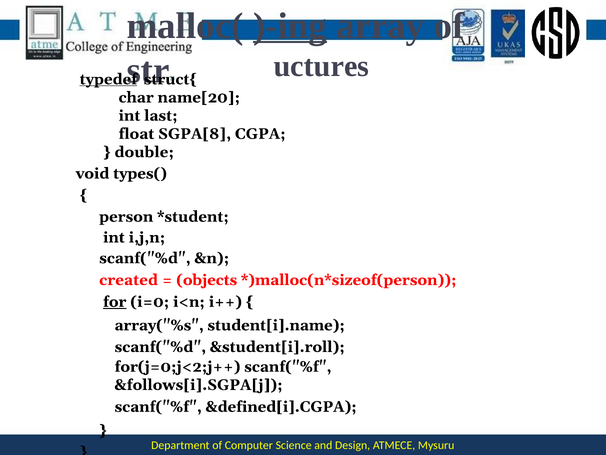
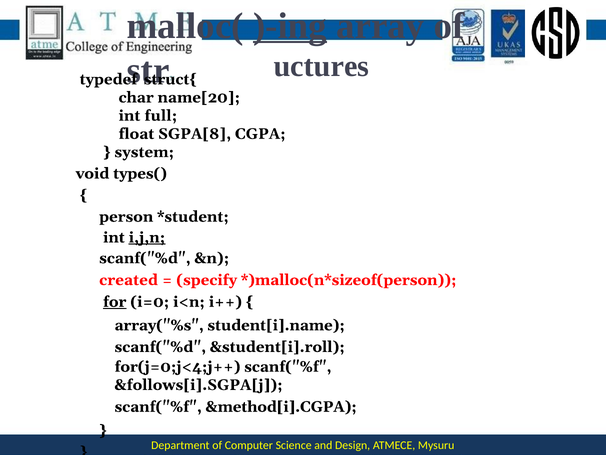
typedef underline: present -> none
last: last -> full
double: double -> system
i,j,n underline: none -> present
objects: objects -> specify
for(j=0;j<2;j++: for(j=0;j<2;j++ -> for(j=0;j<4;j++
&defined[i].CGPA: &defined[i].CGPA -> &method[i].CGPA
